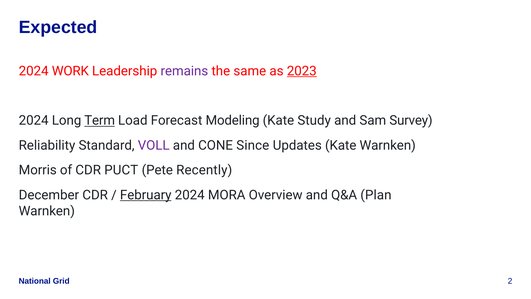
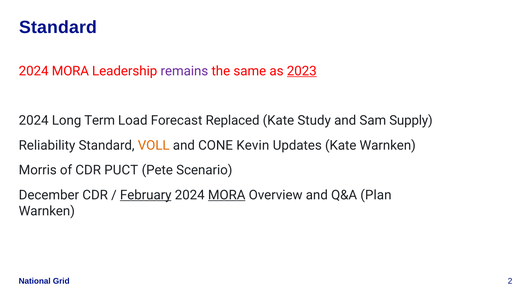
Expected at (58, 27): Expected -> Standard
WORK at (70, 71): WORK -> MORA
Term underline: present -> none
Modeling: Modeling -> Replaced
Survey: Survey -> Supply
VOLL colour: purple -> orange
Since: Since -> Kevin
Recently: Recently -> Scenario
MORA at (227, 195) underline: none -> present
